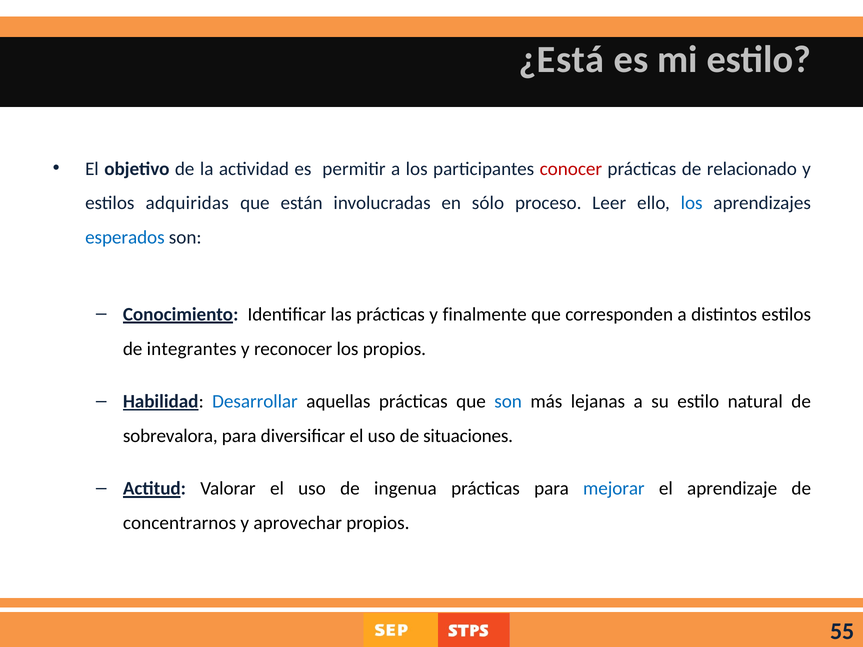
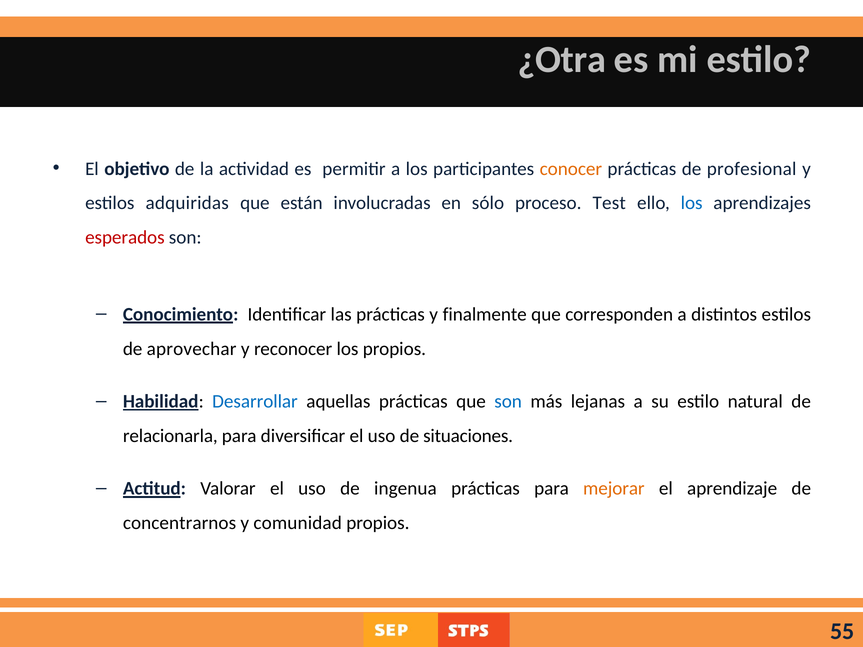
¿Está: ¿Está -> ¿Otra
conocer colour: red -> orange
relacionado: relacionado -> profesional
Leer: Leer -> Test
esperados colour: blue -> red
integrantes: integrantes -> aprovechar
sobrevalora: sobrevalora -> relacionarla
mejorar colour: blue -> orange
aprovechar: aprovechar -> comunidad
